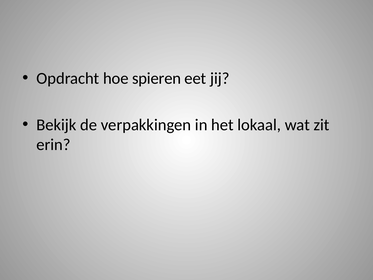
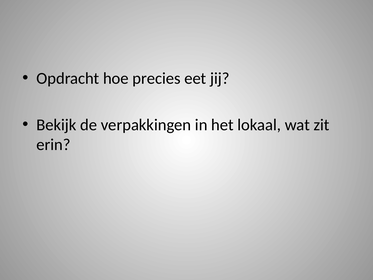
spieren: spieren -> precies
